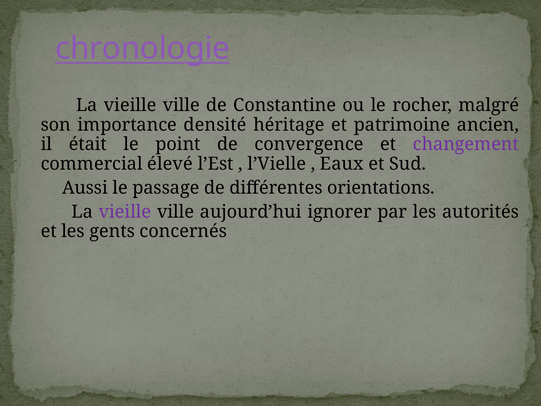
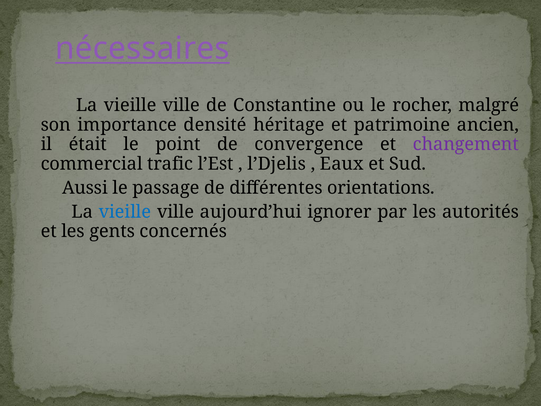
chronologie: chronologie -> nécessaires
élevé: élevé -> trafic
l’Vielle: l’Vielle -> l’Djelis
vieille at (125, 212) colour: purple -> blue
